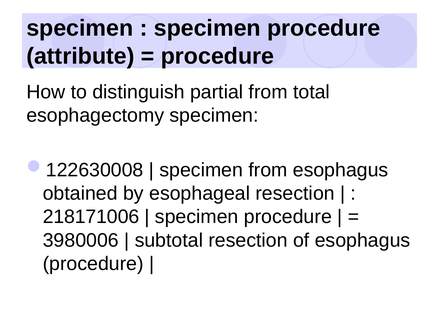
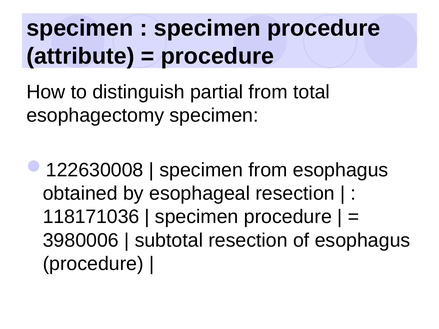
218171006: 218171006 -> 118171036
